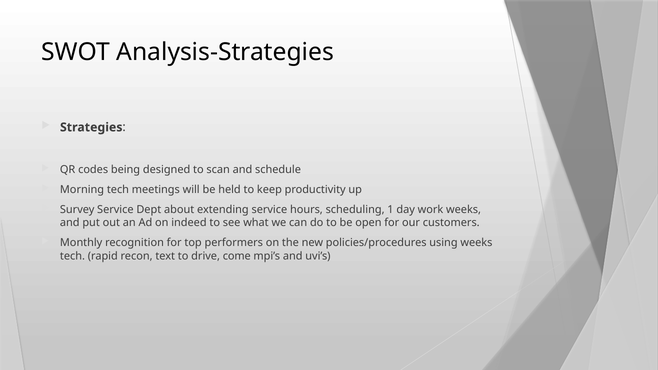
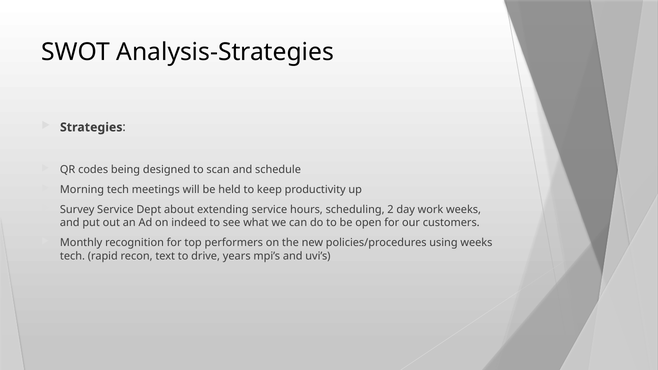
1: 1 -> 2
come: come -> years
